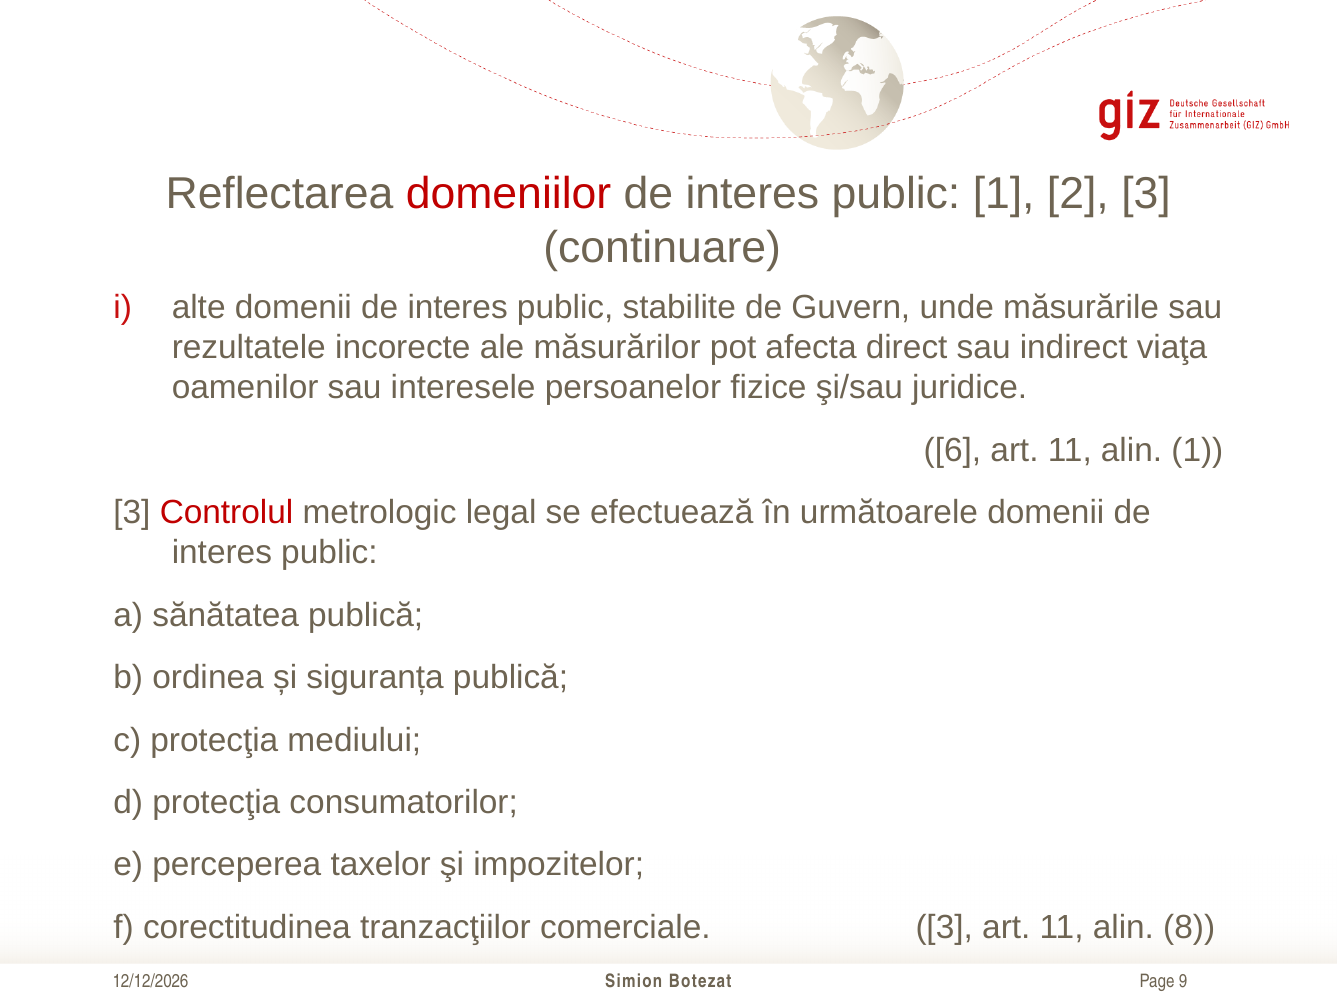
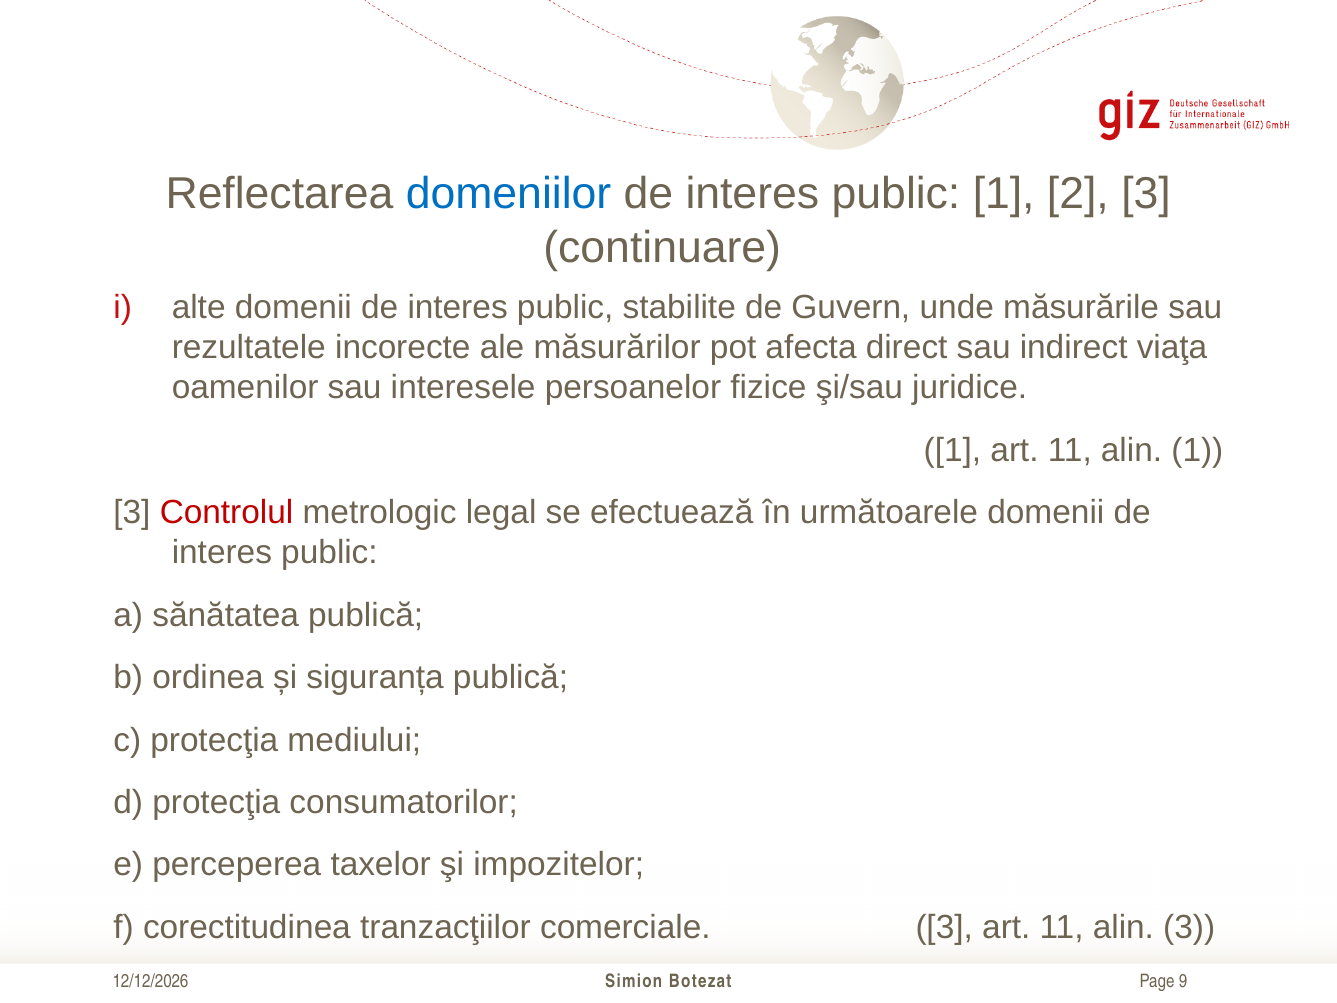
domeniilor colour: red -> blue
6 at (952, 450): 6 -> 1
alin 8: 8 -> 3
